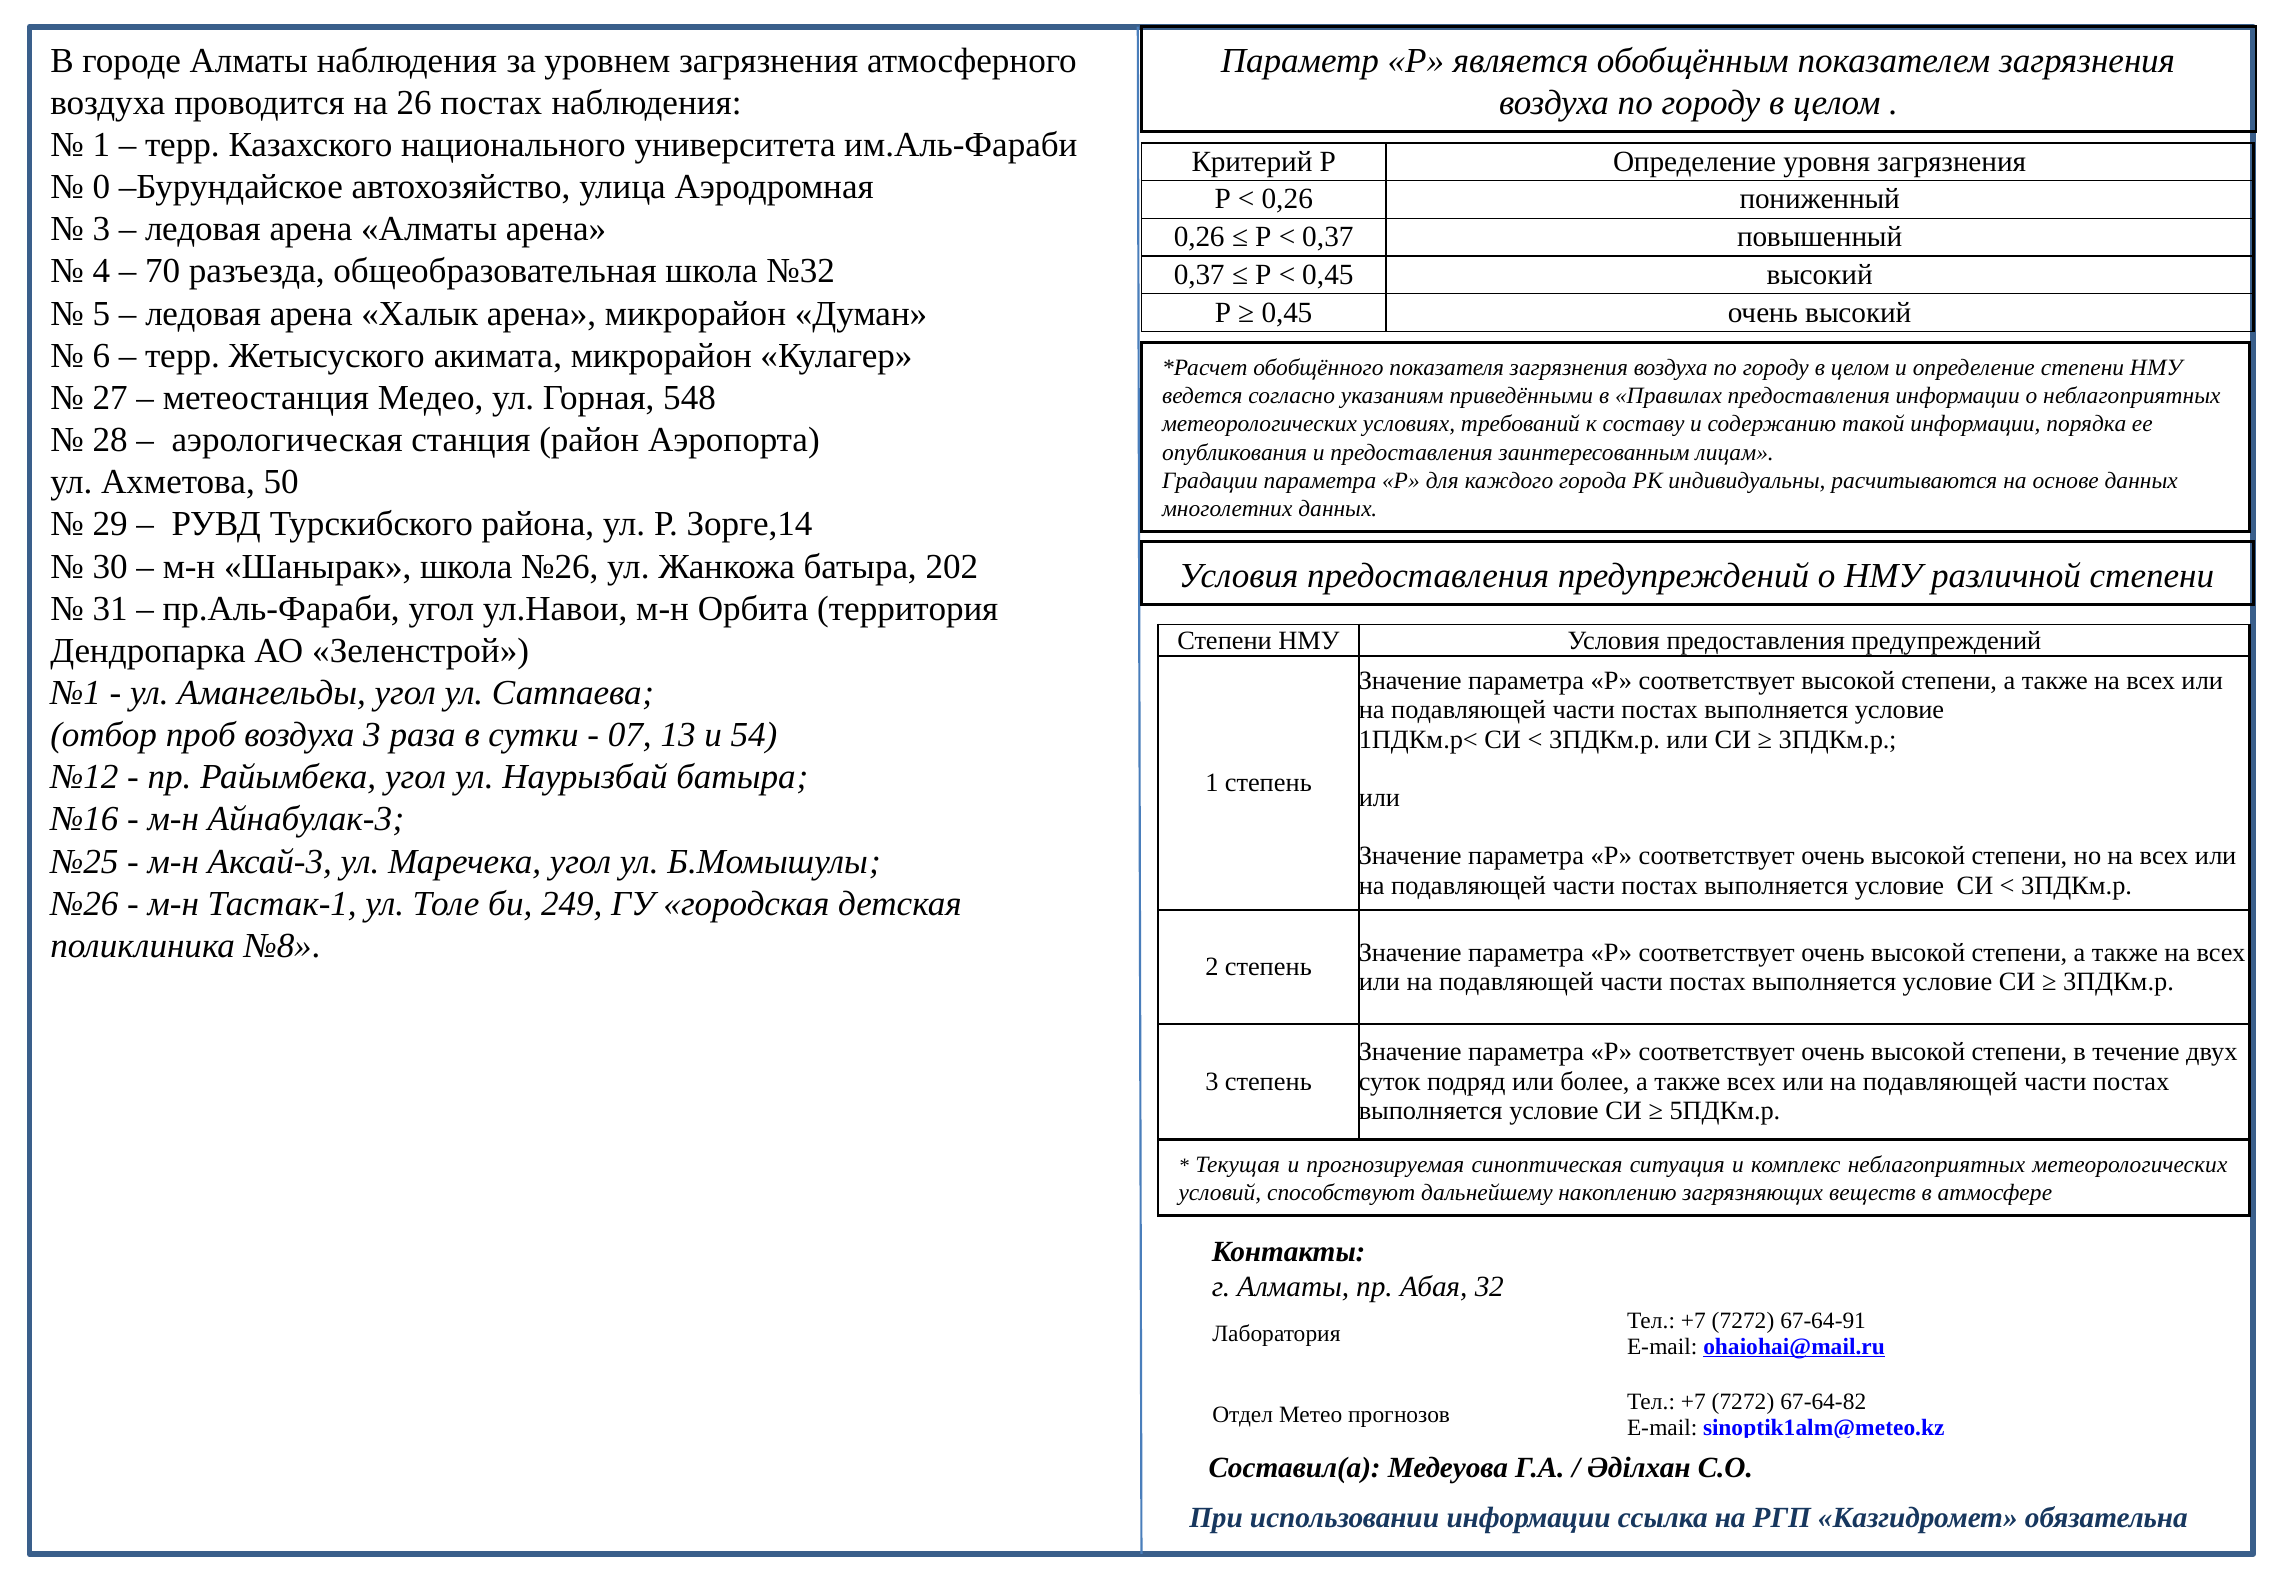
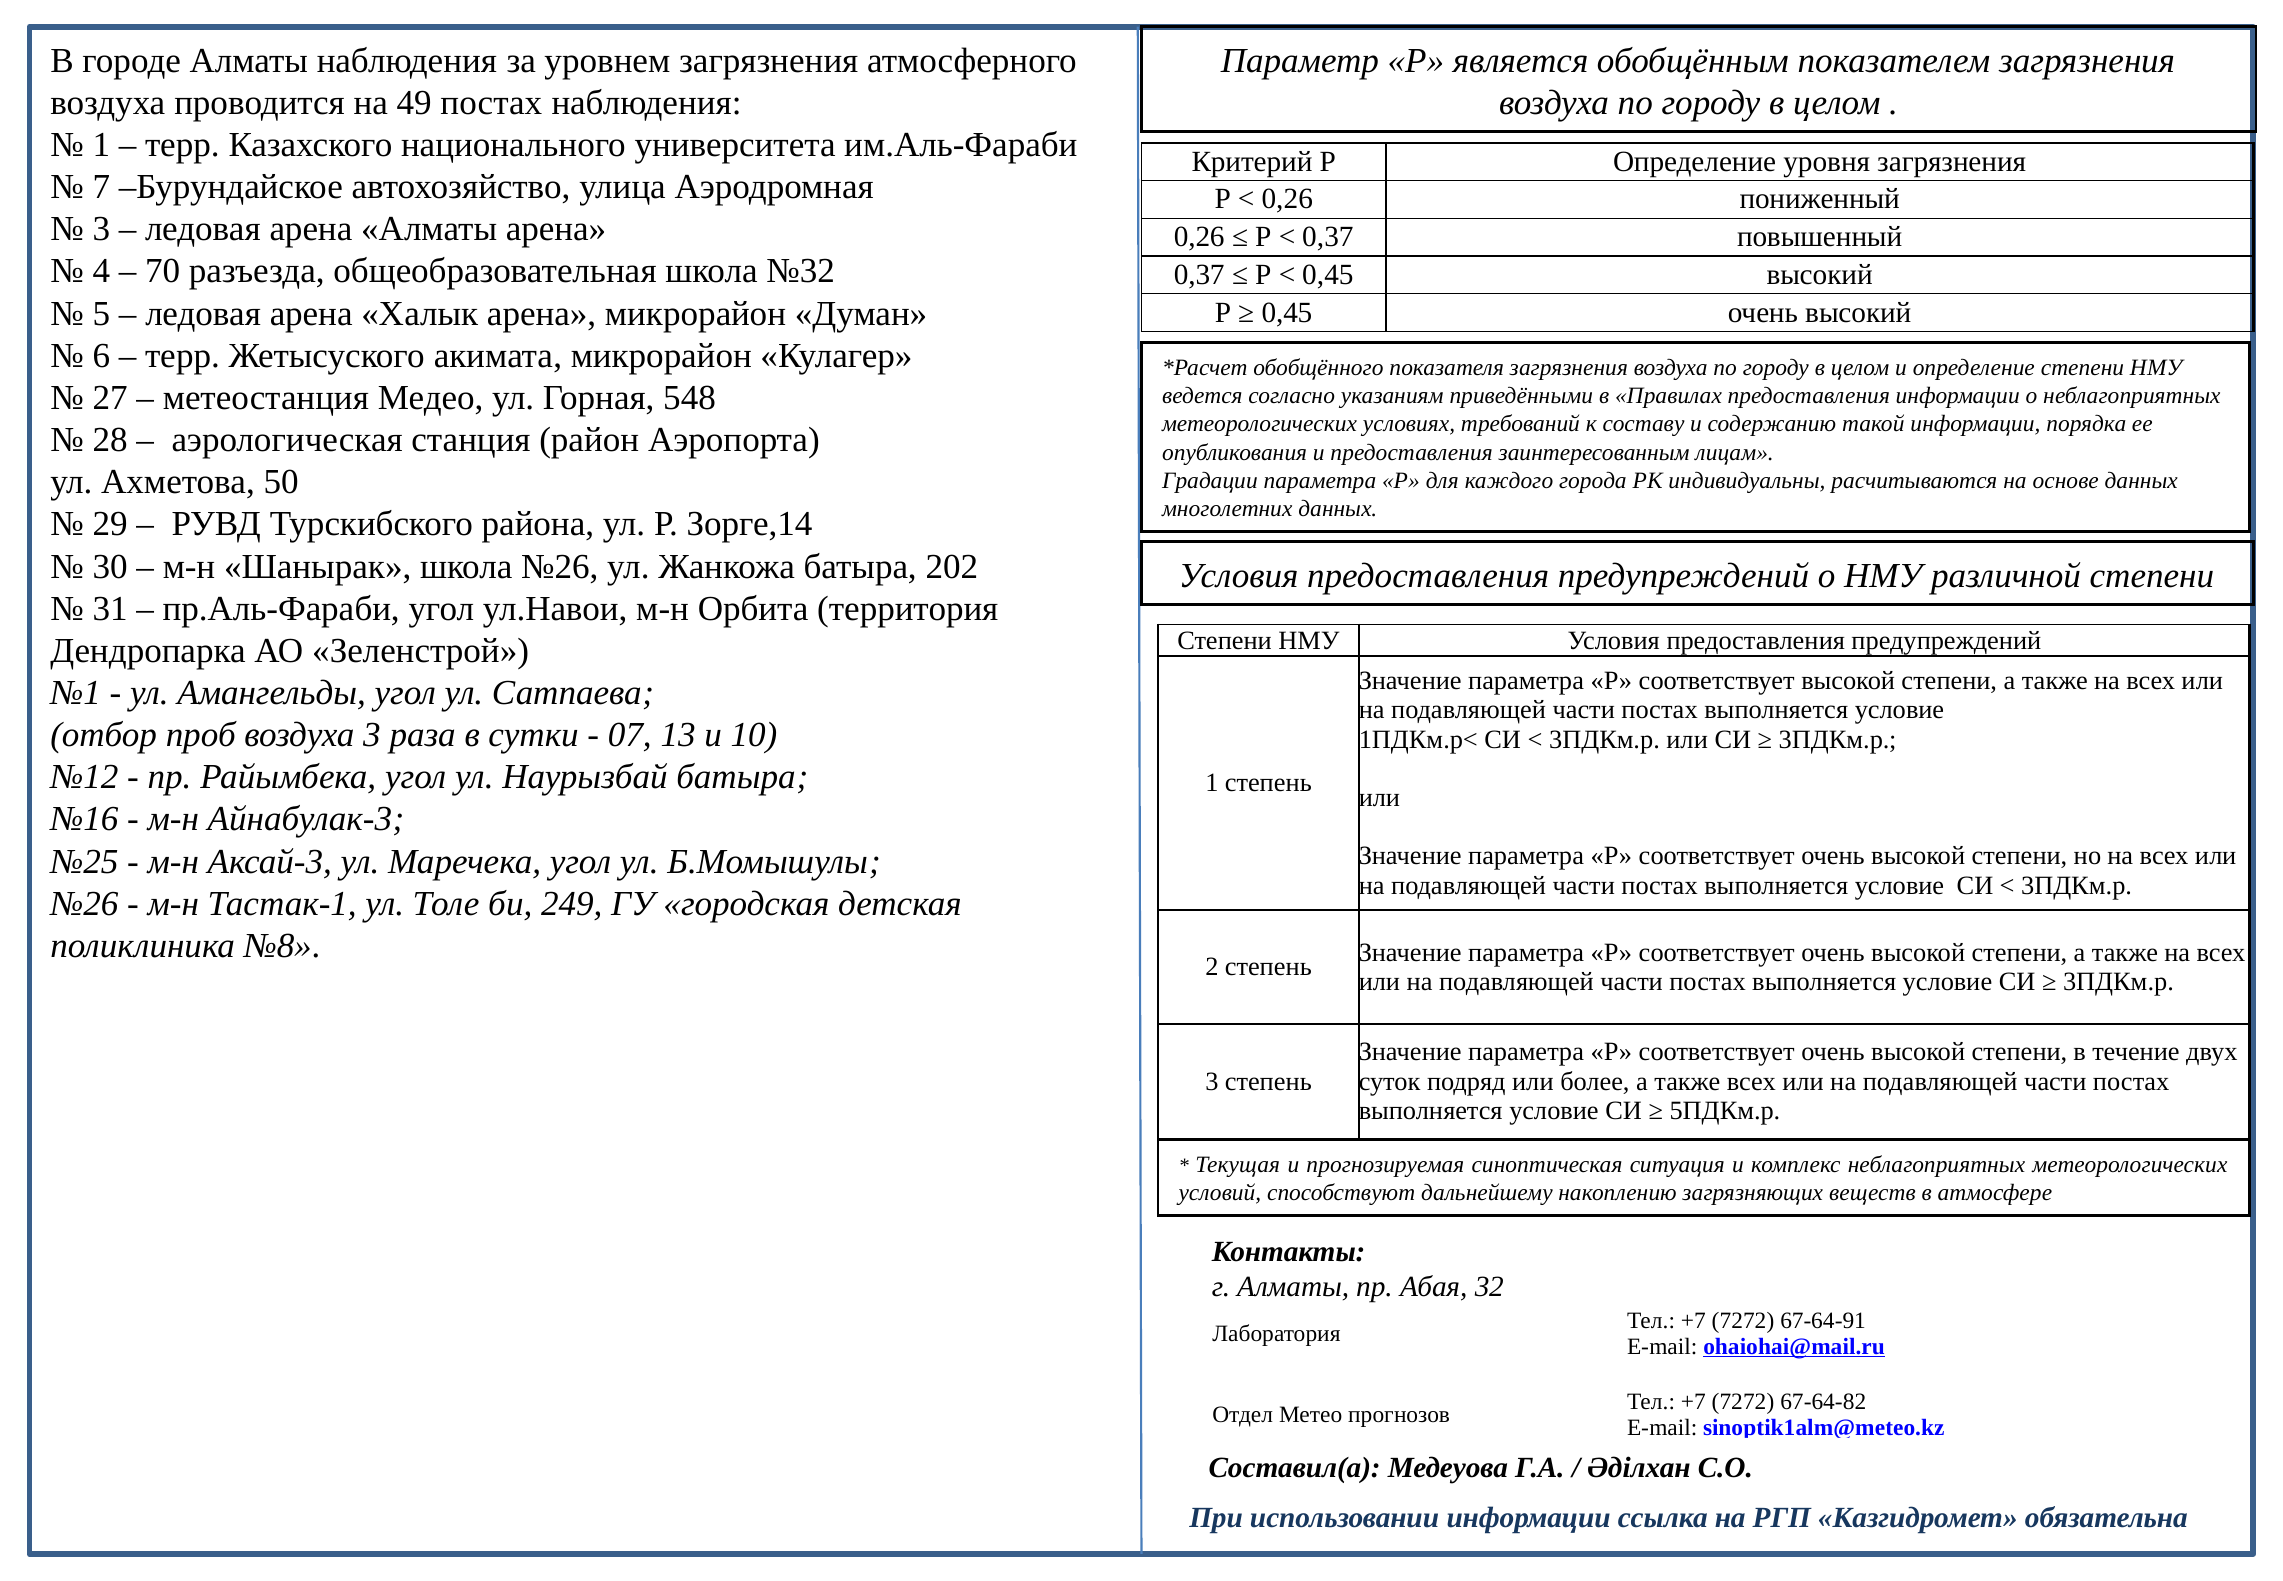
26: 26 -> 49
0: 0 -> 7
54: 54 -> 10
